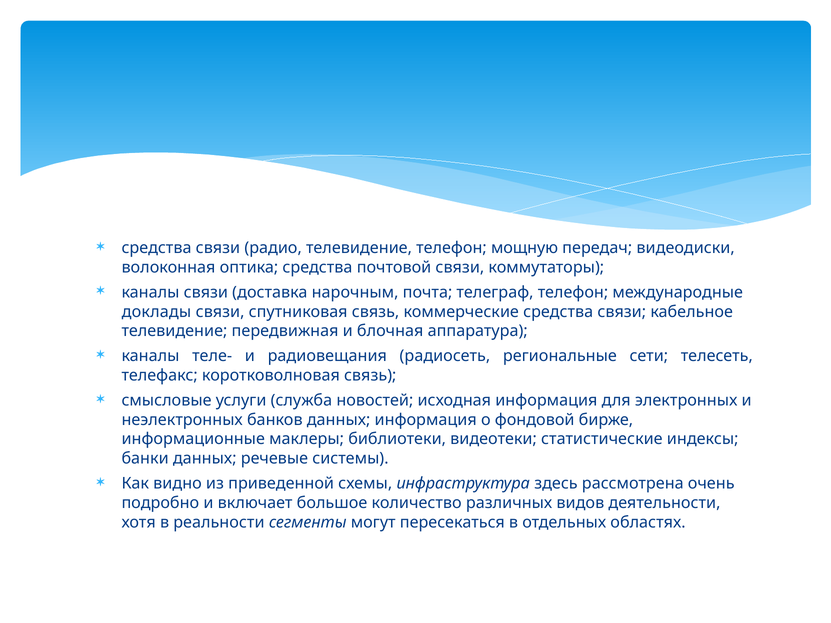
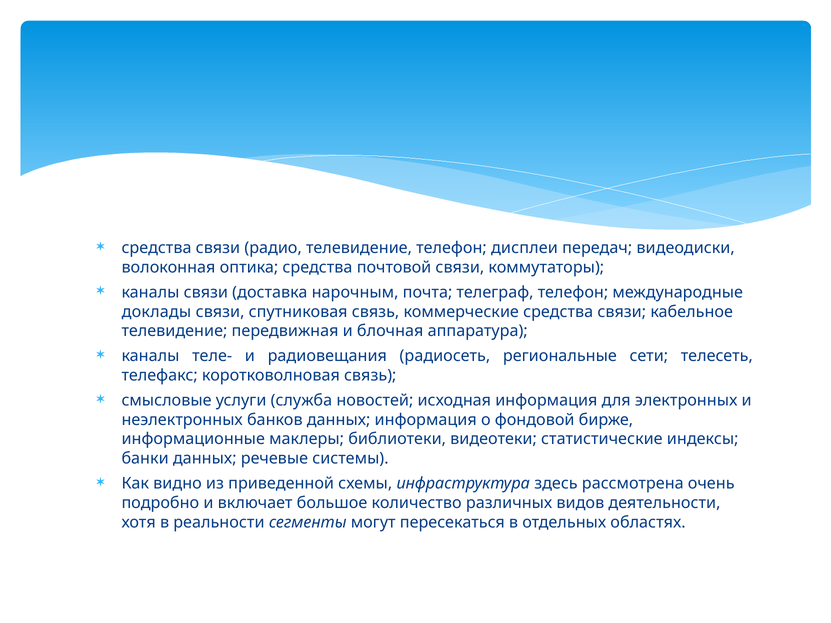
мощную: мощную -> дисплеи
